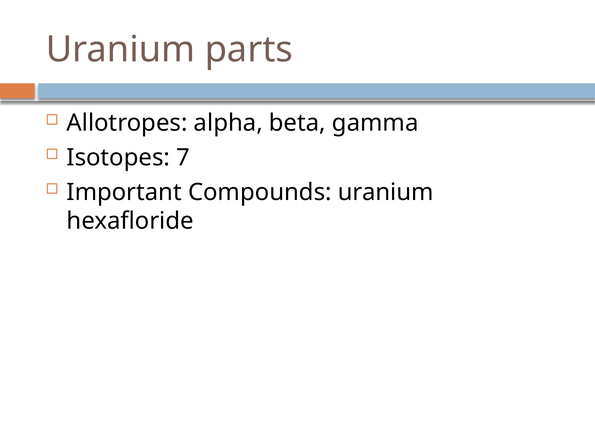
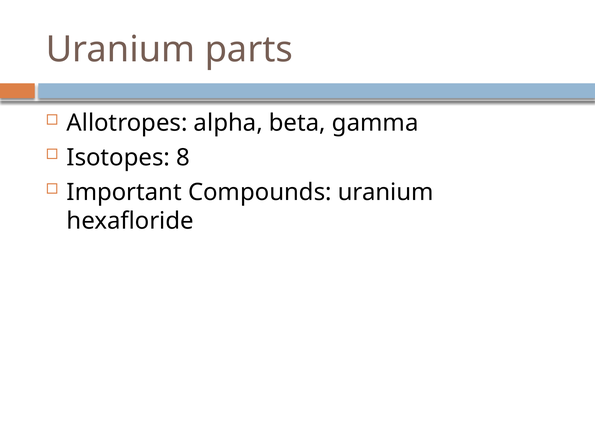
7: 7 -> 8
